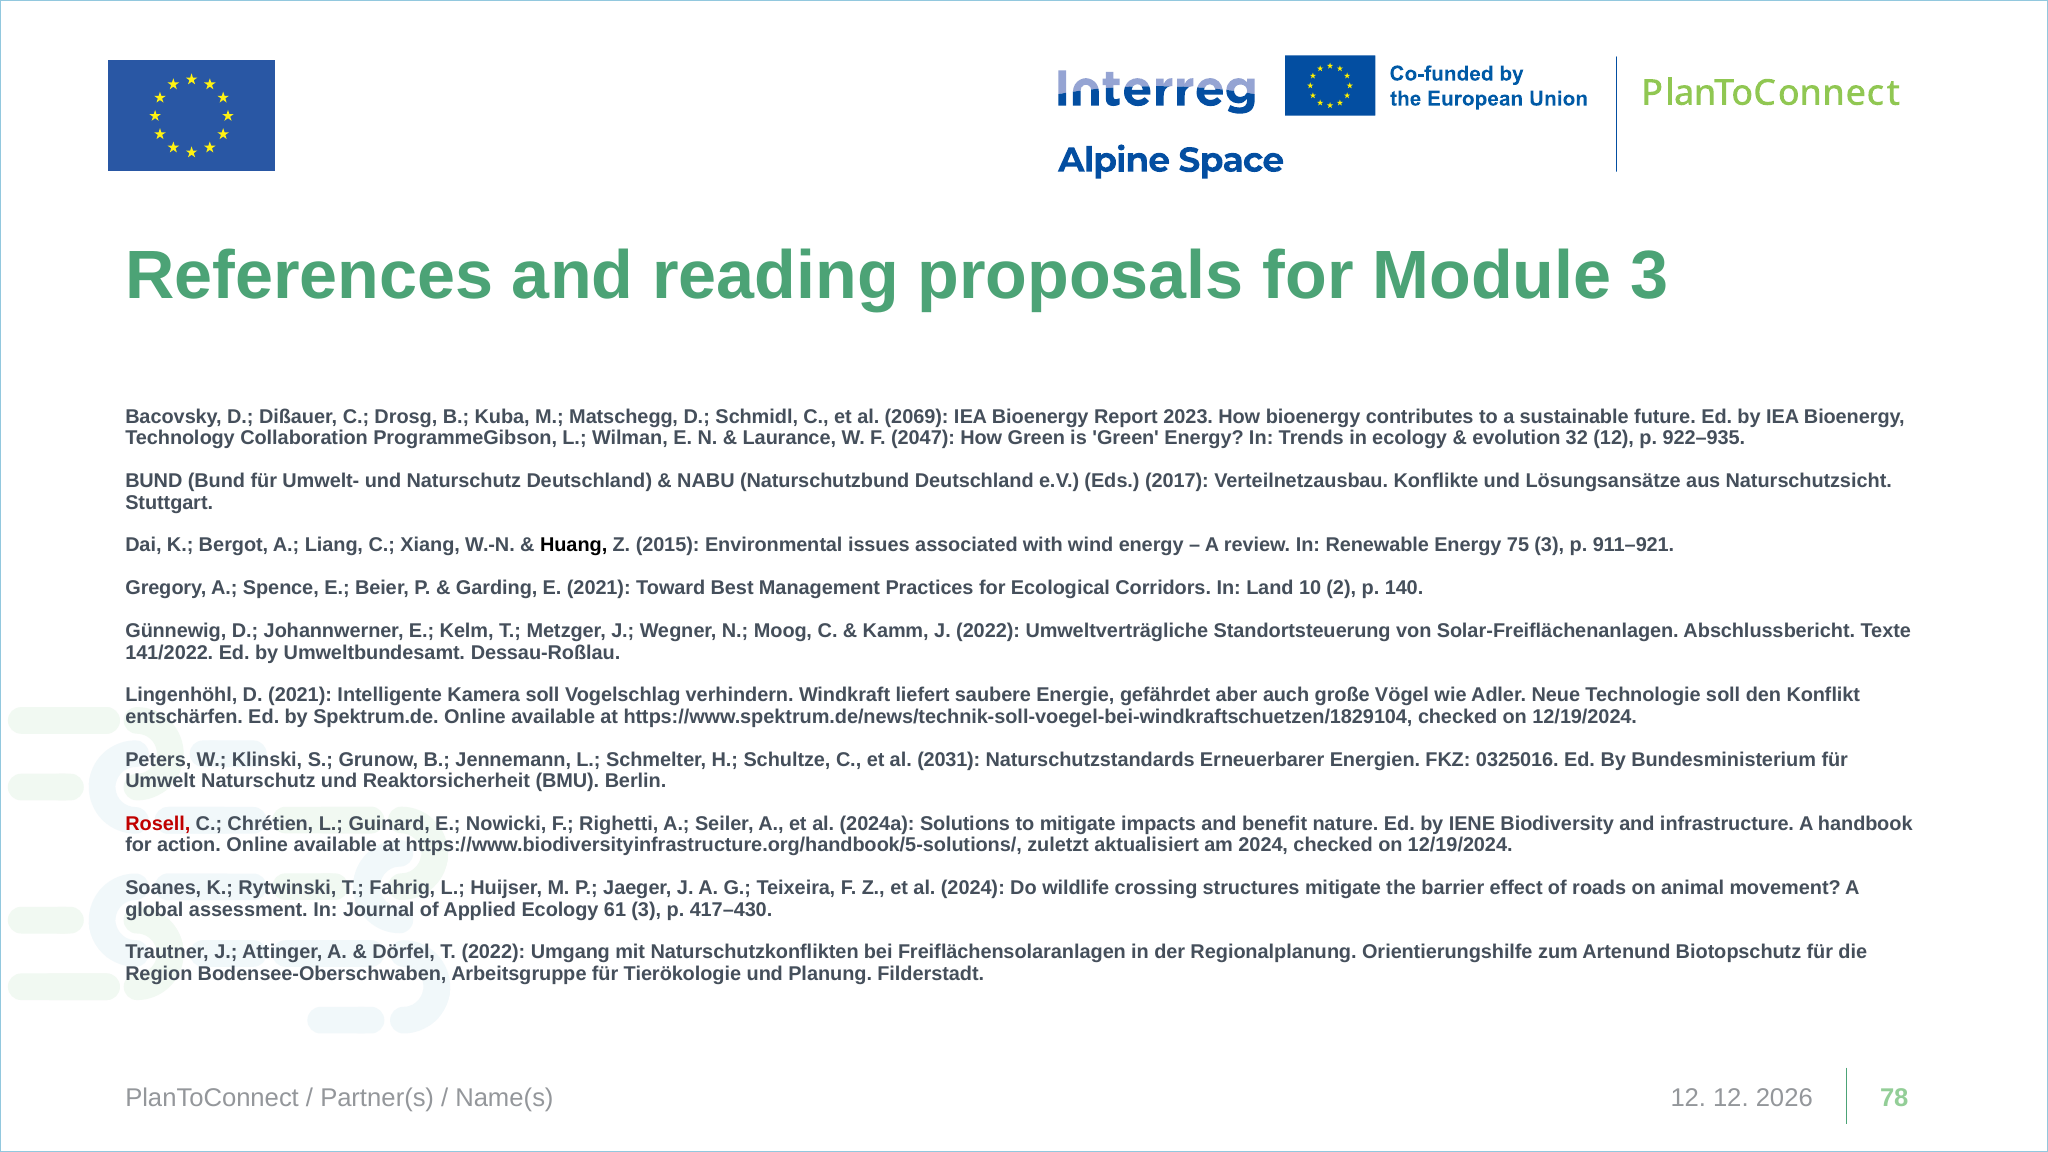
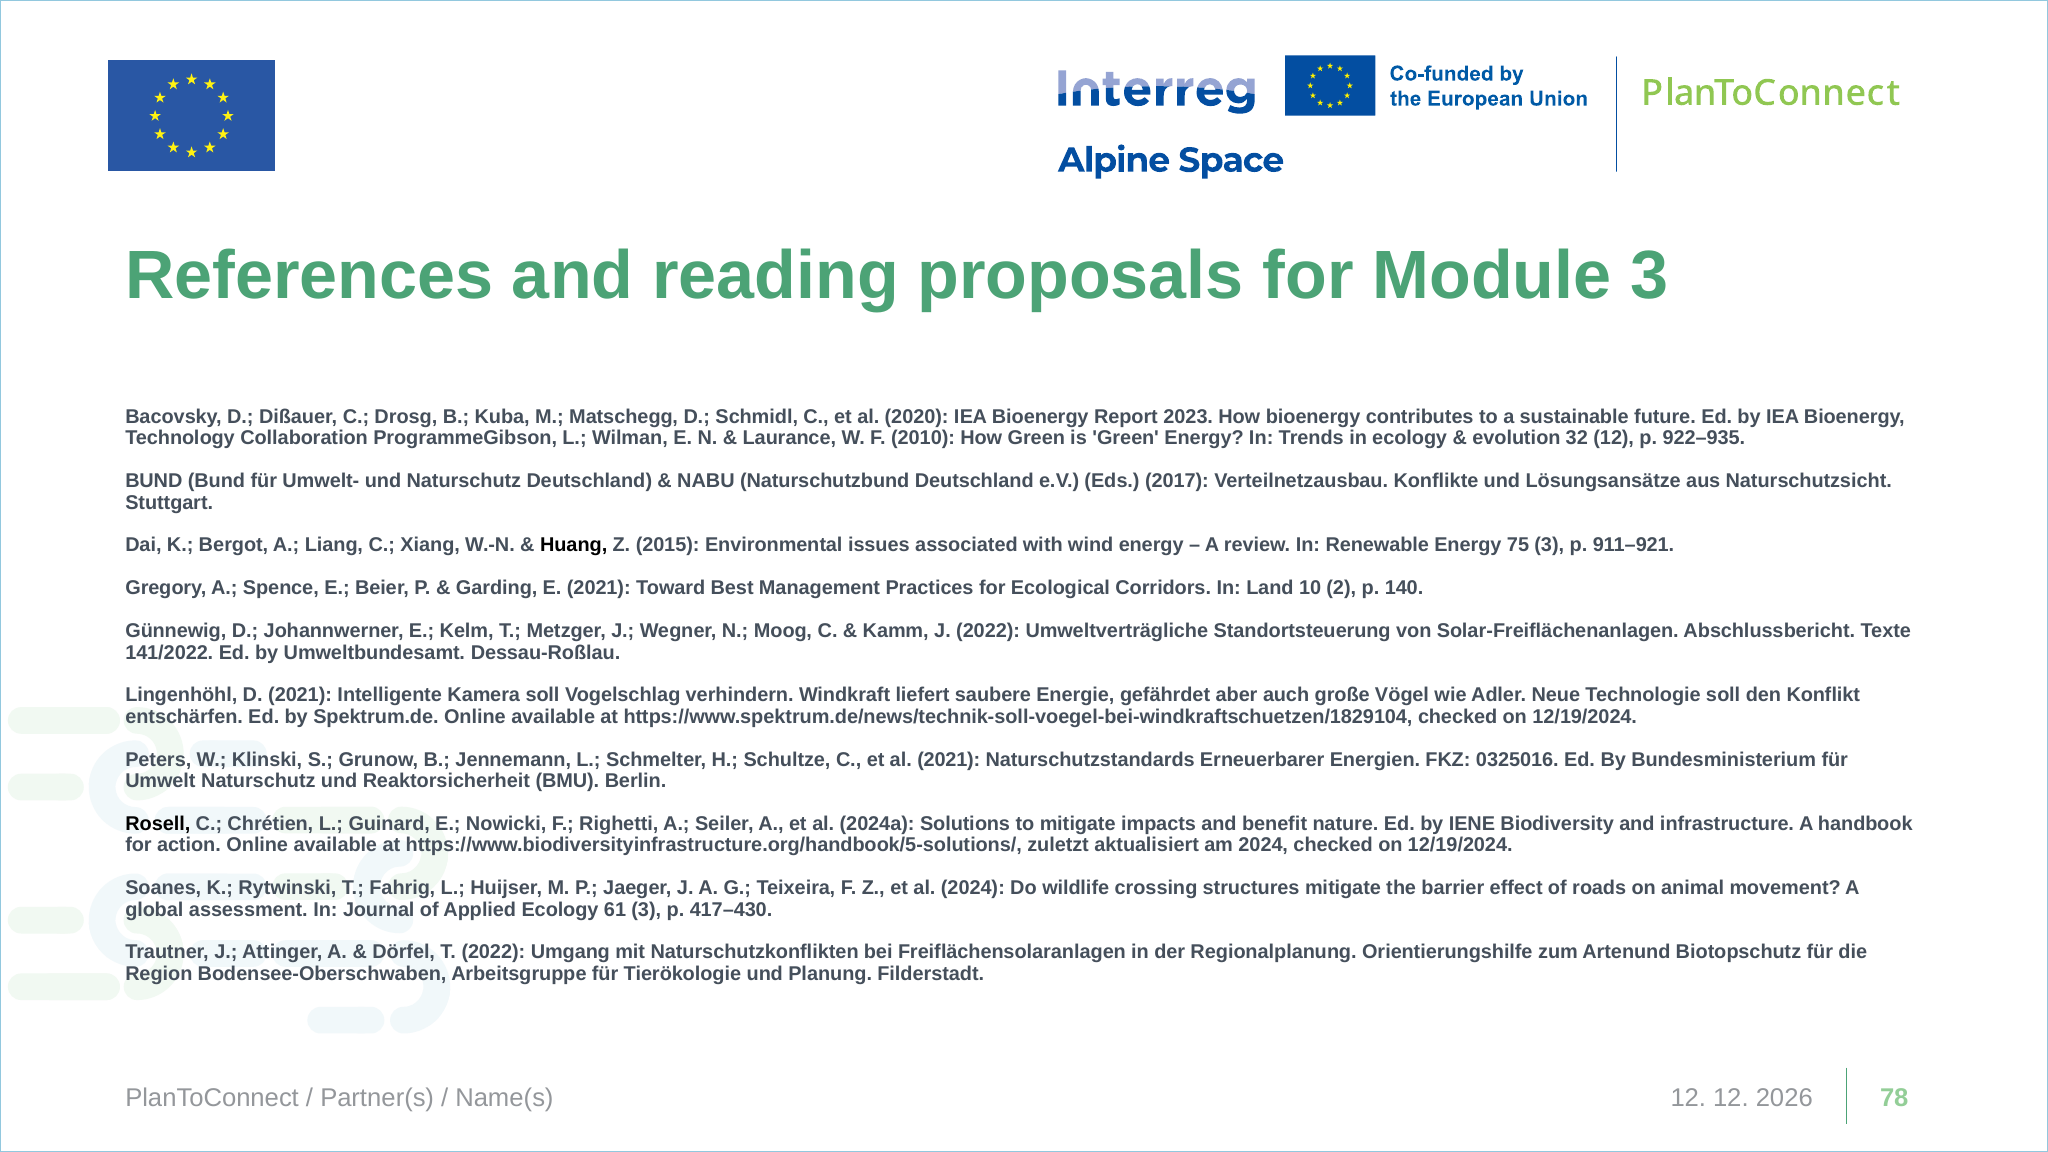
2069: 2069 -> 2020
2047: 2047 -> 2010
al 2031: 2031 -> 2021
Rosell colour: red -> black
